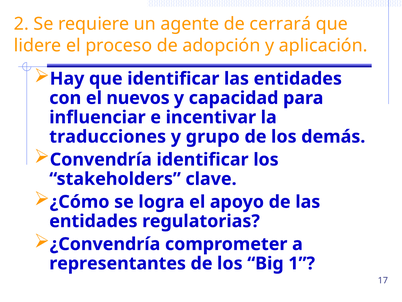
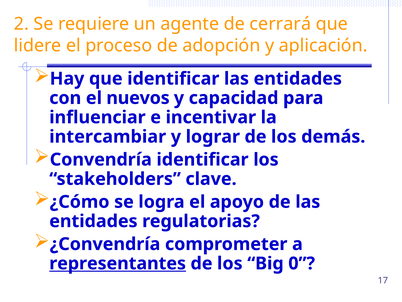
traducciones: traducciones -> intercambiar
grupo: grupo -> lograr
representantes underline: none -> present
1: 1 -> 0
